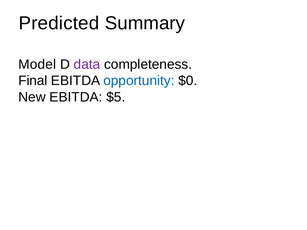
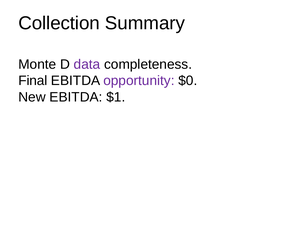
Predicted: Predicted -> Collection
Model: Model -> Monte
opportunity colour: blue -> purple
$5: $5 -> $1
